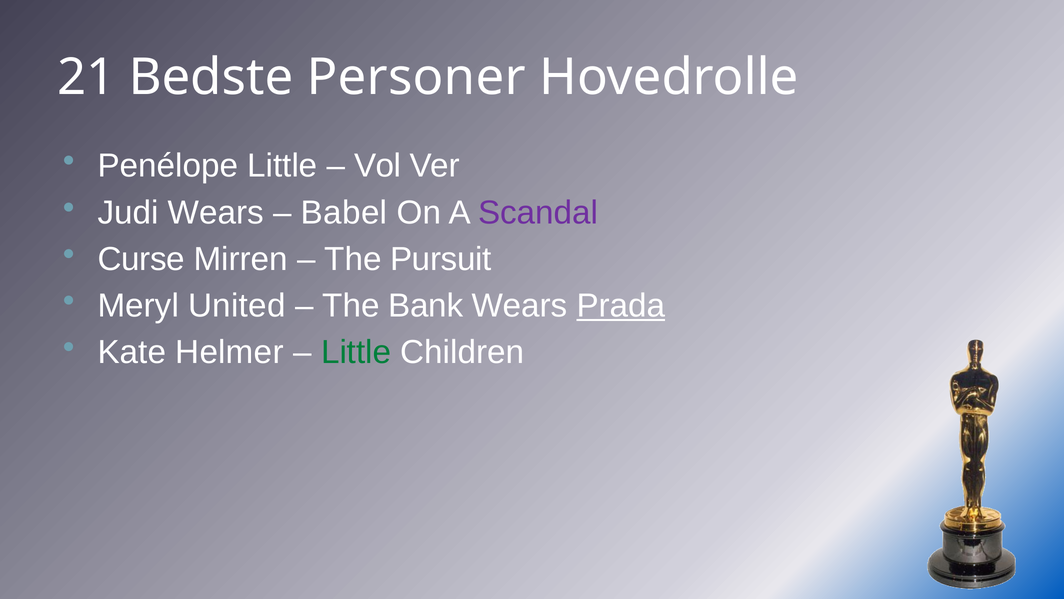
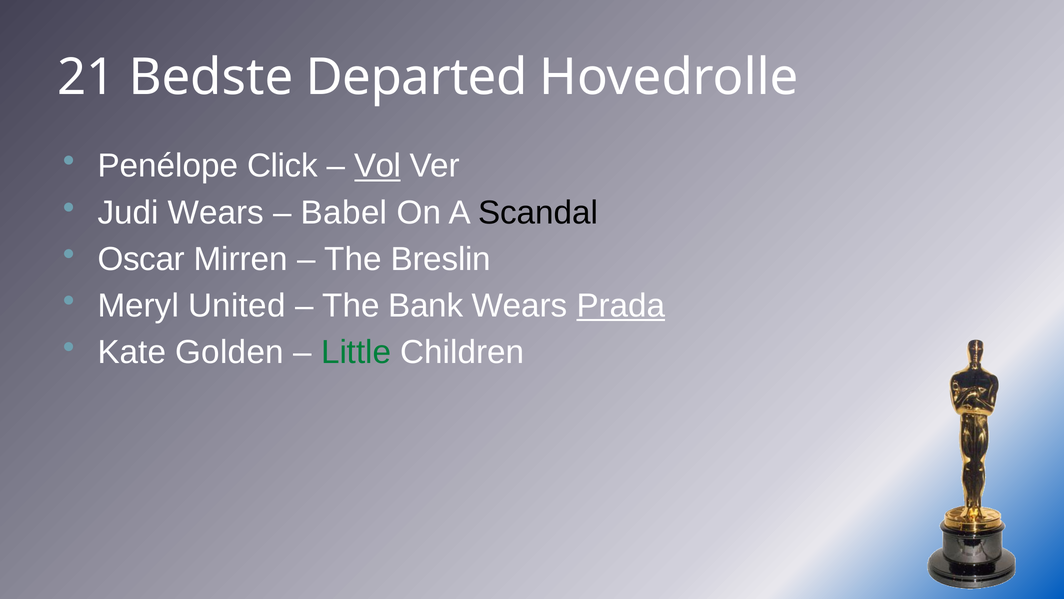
Personer: Personer -> Departed
Penélope Little: Little -> Click
Vol underline: none -> present
Scandal colour: purple -> black
Curse: Curse -> Oscar
Pursuit: Pursuit -> Breslin
Helmer: Helmer -> Golden
